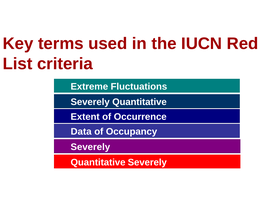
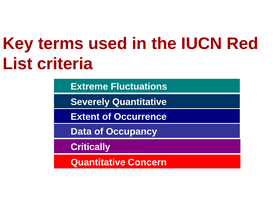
Severely at (90, 147): Severely -> Critically
Quantitative Severely: Severely -> Concern
